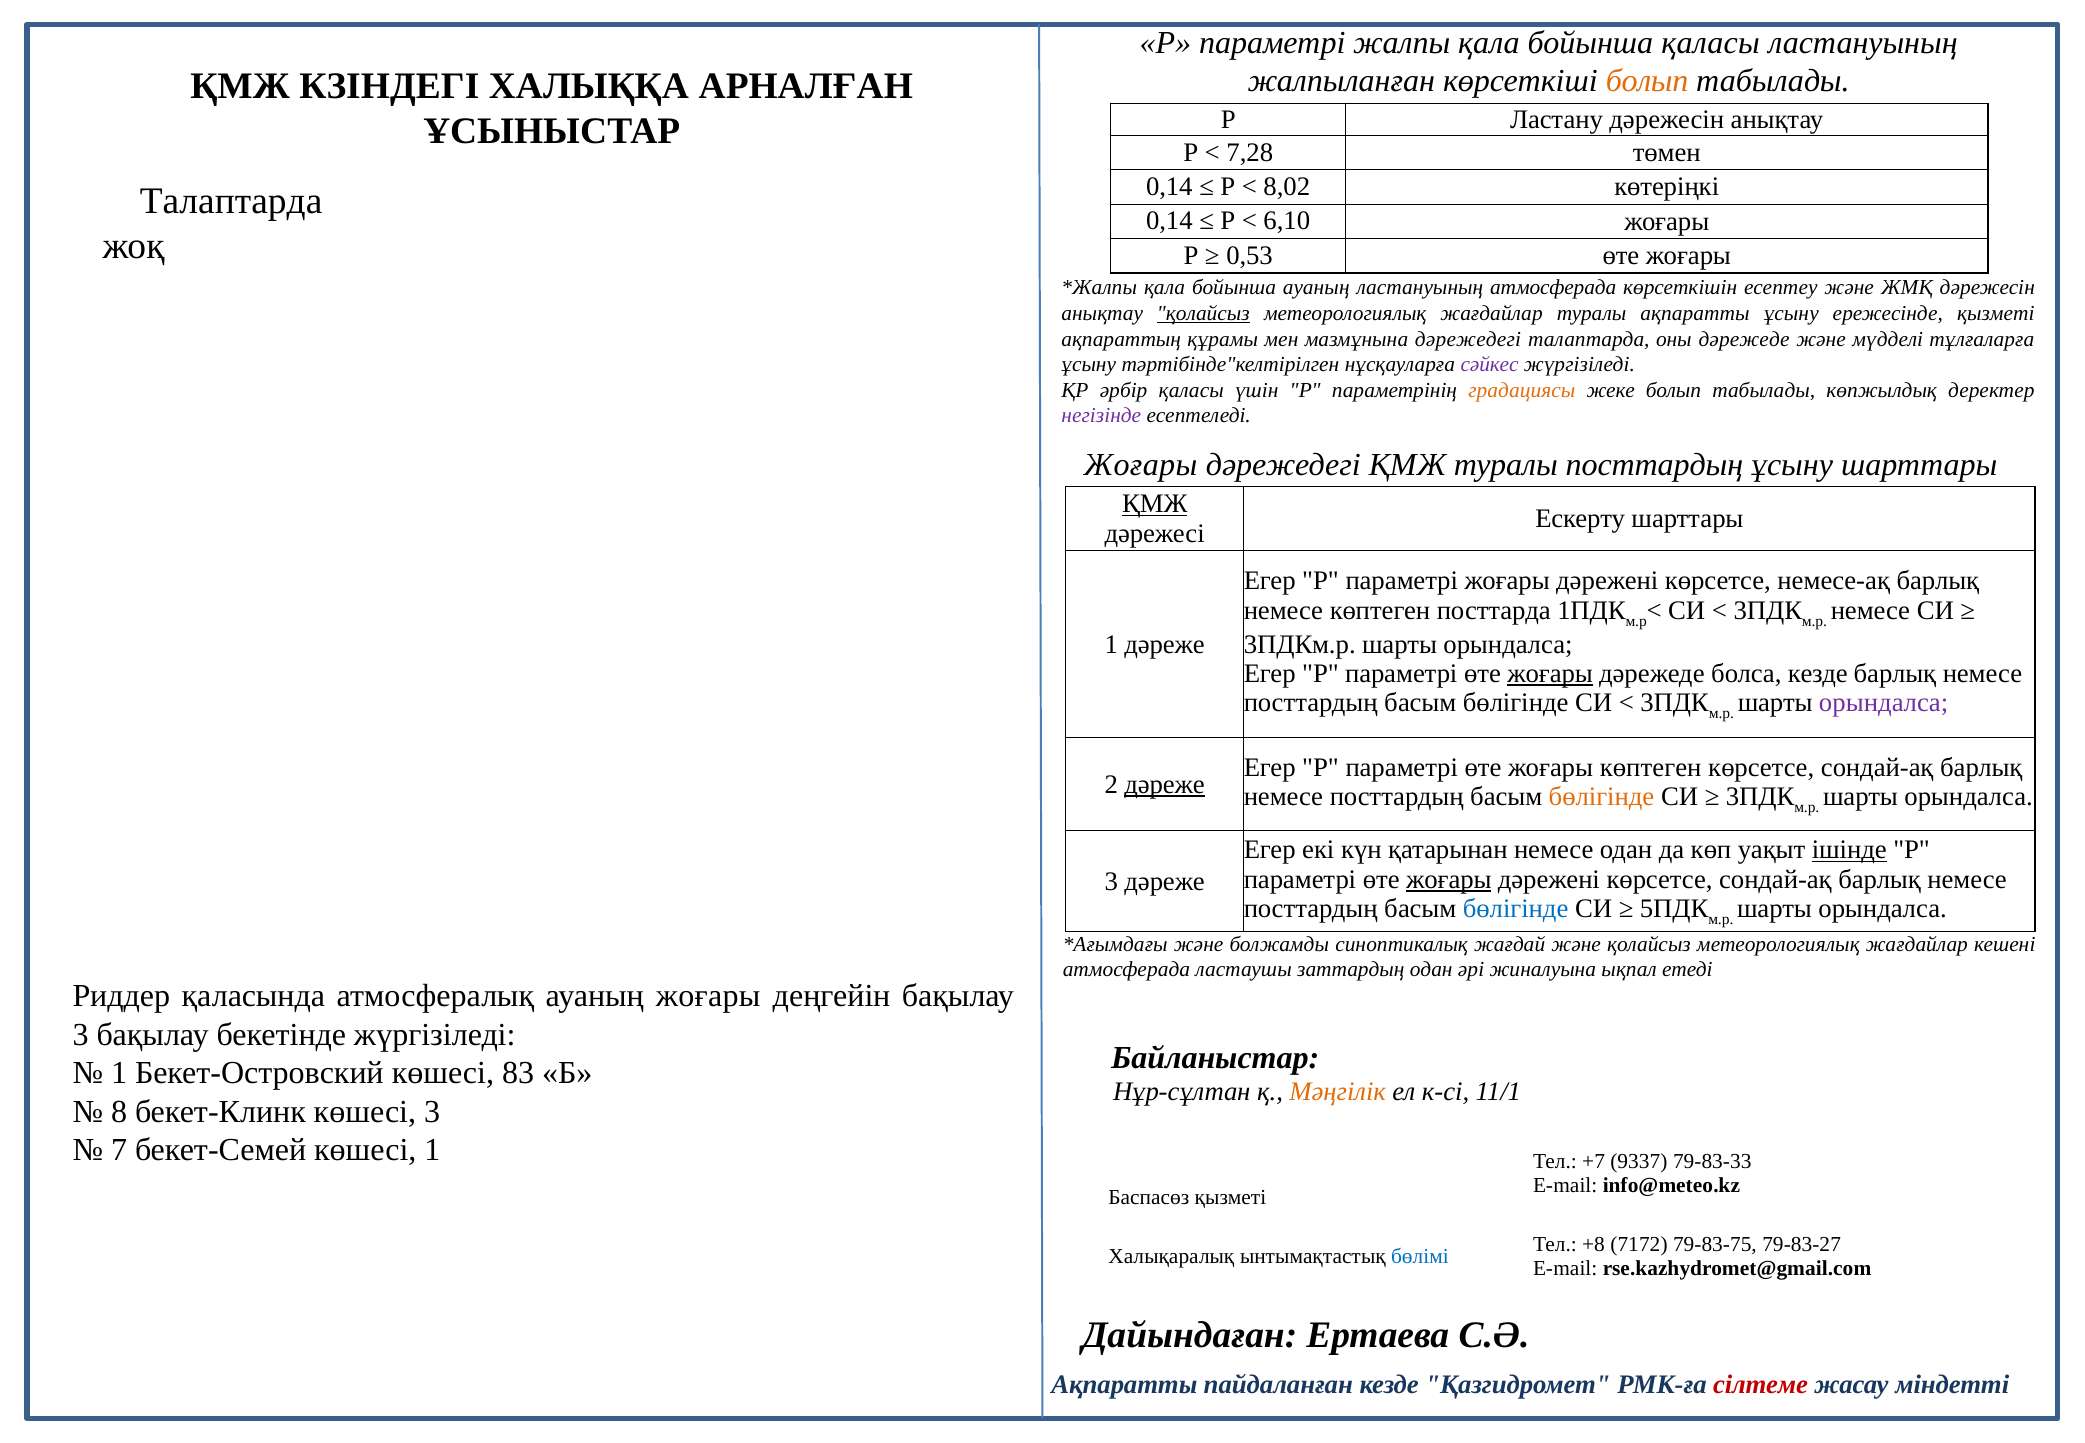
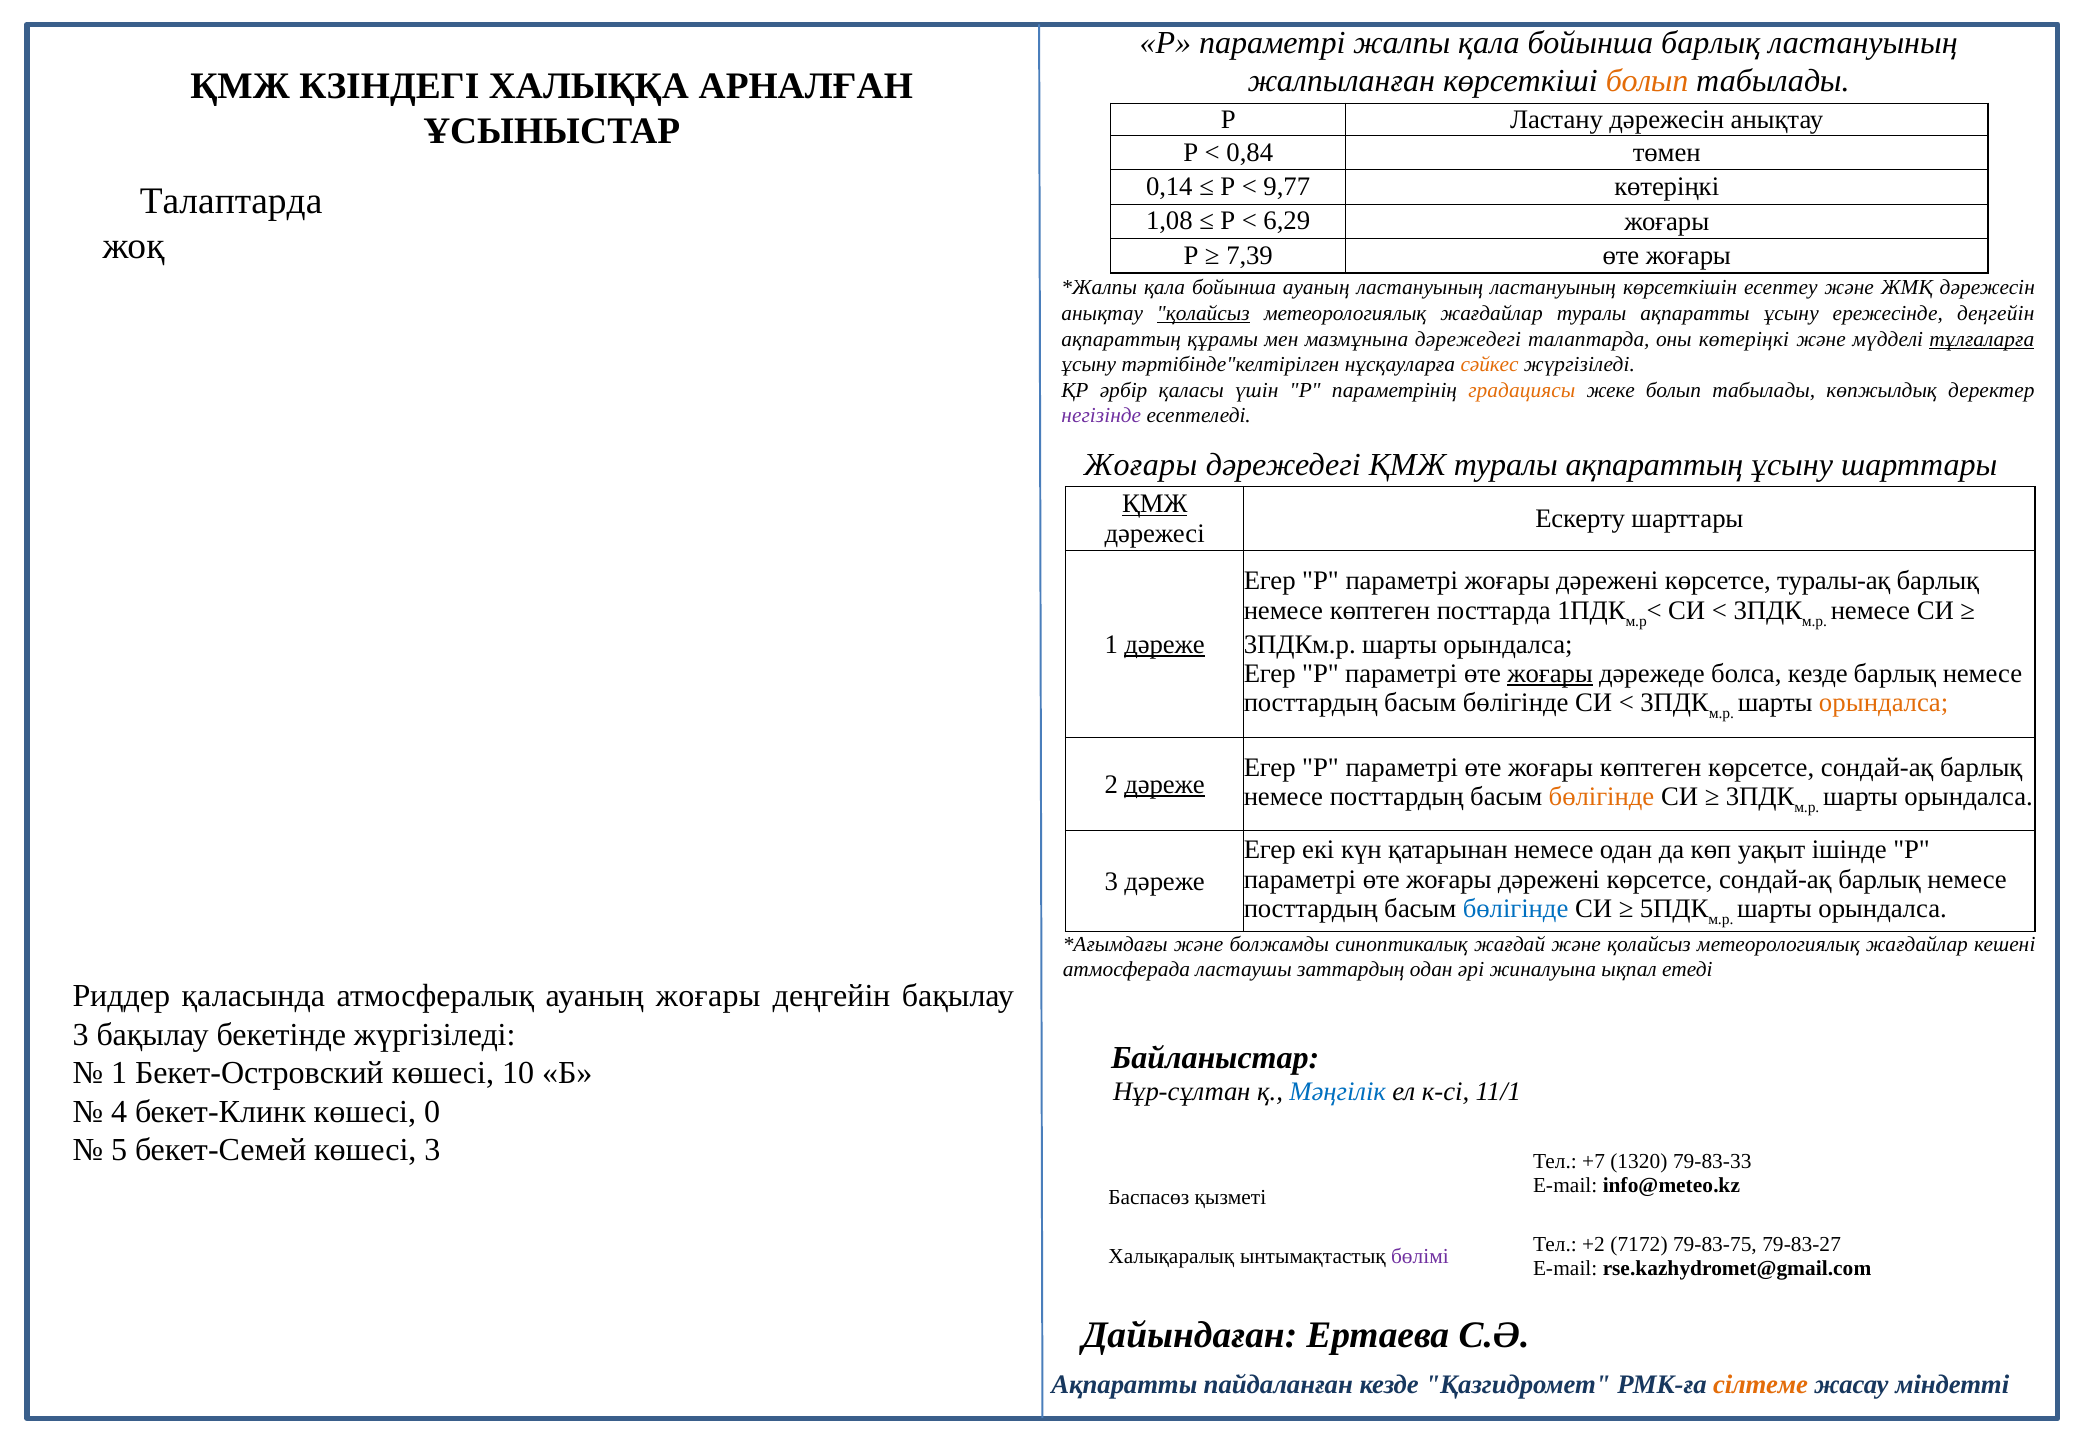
бойынша қаласы: қаласы -> барлық
7,28: 7,28 -> 0,84
8,02: 8,02 -> 9,77
0,14 at (1169, 221): 0,14 -> 1,08
6,10: 6,10 -> 6,29
0,53: 0,53 -> 7,39
ластануының атмосферада: атмосферада -> ластануының
ережесінде қызметі: қызметі -> деңгейін
оны дәрежеде: дәрежеде -> көтеріңкі
тұлғаларға underline: none -> present
сәйкес colour: purple -> orange
туралы посттардың: посттардың -> ақпараттың
немесе-ақ: немесе-ақ -> туралы-ақ
дәреже at (1165, 644) underline: none -> present
орындалса at (1884, 703) colour: purple -> orange
ішінде underline: present -> none
жоғары at (1449, 880) underline: present -> none
83: 83 -> 10
Мәңгілік colour: orange -> blue
8: 8 -> 4
көшесі 3: 3 -> 0
7: 7 -> 5
көшесі 1: 1 -> 3
9337: 9337 -> 1320
+8: +8 -> +2
бөлімі colour: blue -> purple
сілтеме colour: red -> orange
